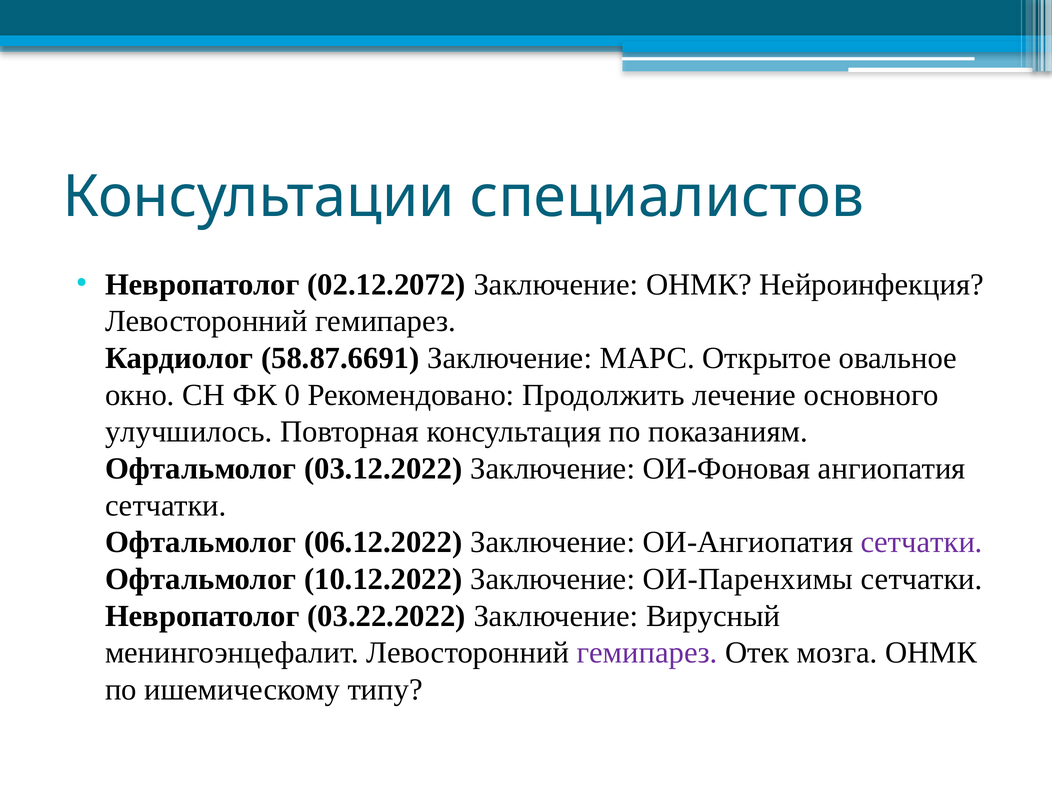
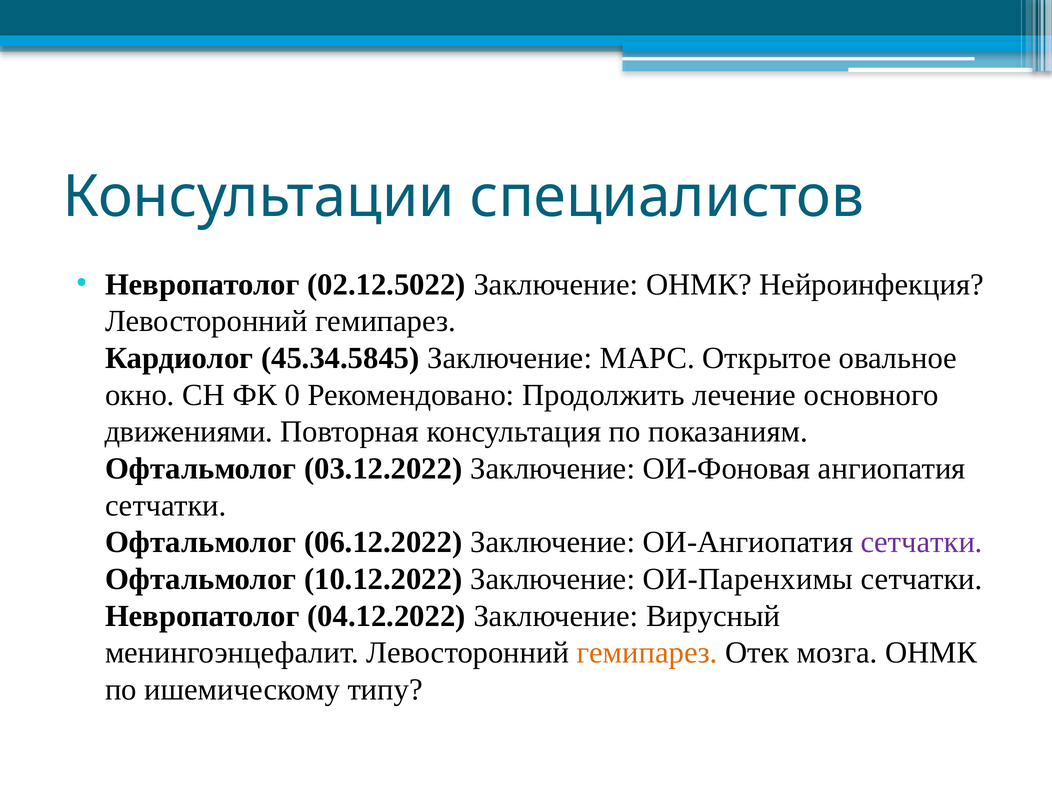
02.12.2072: 02.12.2072 -> 02.12.5022
58.87.6691: 58.87.6691 -> 45.34.5845
улучшилось: улучшилось -> движениями
03.22.2022: 03.22.2022 -> 04.12.2022
гемипарез at (647, 653) colour: purple -> orange
